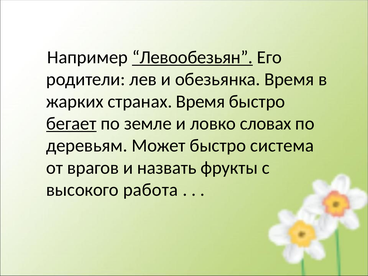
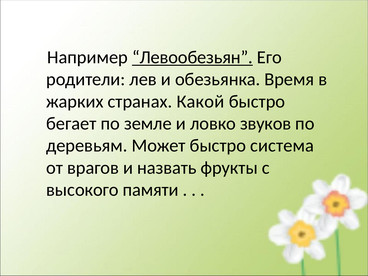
странах Время: Время -> Какой
бегает underline: present -> none
словах: словах -> звуков
работа: работа -> памяти
